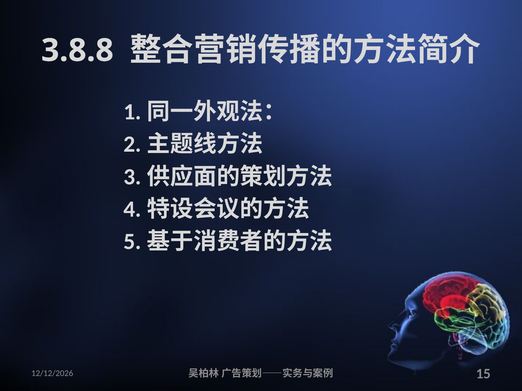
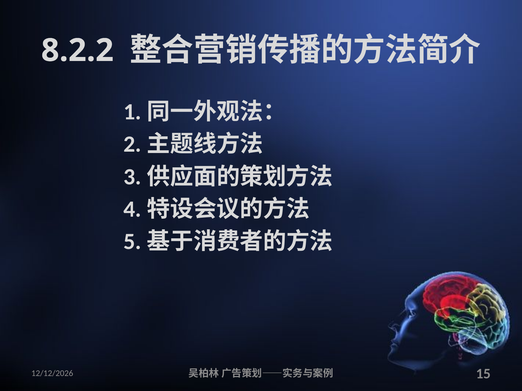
3.8.8: 3.8.8 -> 8.2.2
